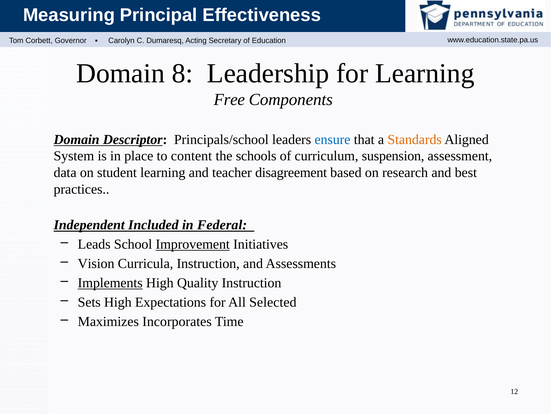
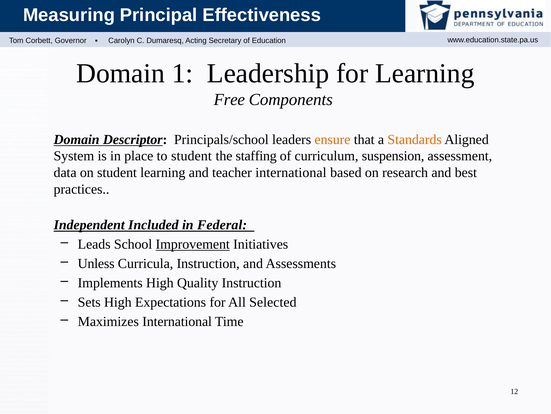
8: 8 -> 1
ensure colour: blue -> orange
to content: content -> student
schools: schools -> staffing
teacher disagreement: disagreement -> international
Vision: Vision -> Unless
Implements underline: present -> none
Maximizes Incorporates: Incorporates -> International
